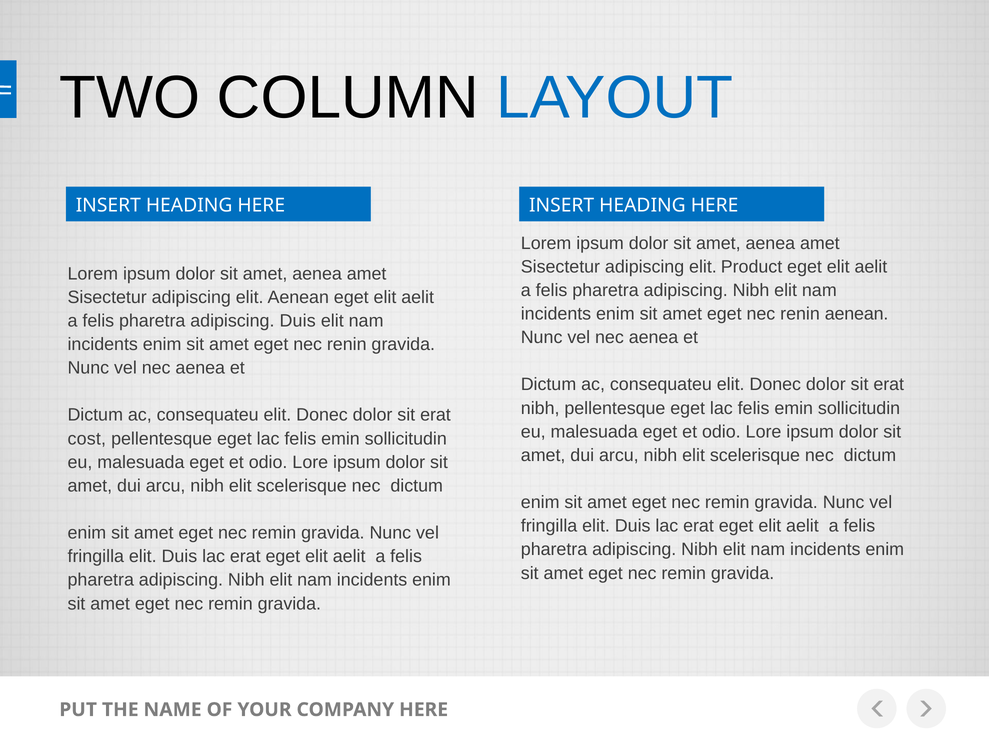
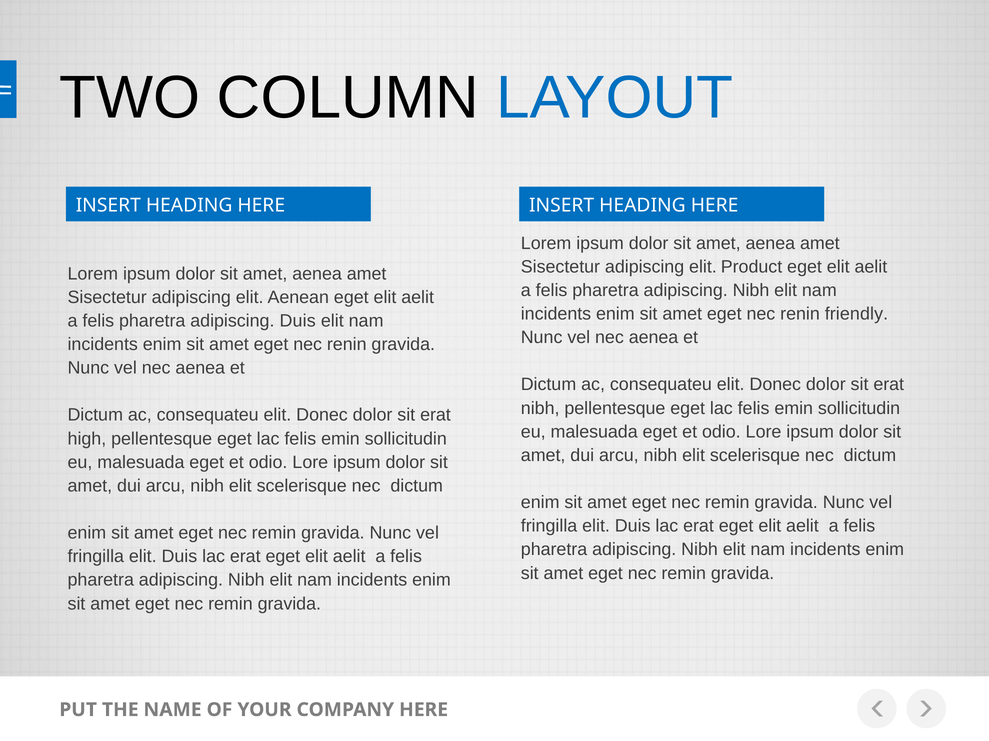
renin aenean: aenean -> friendly
cost: cost -> high
